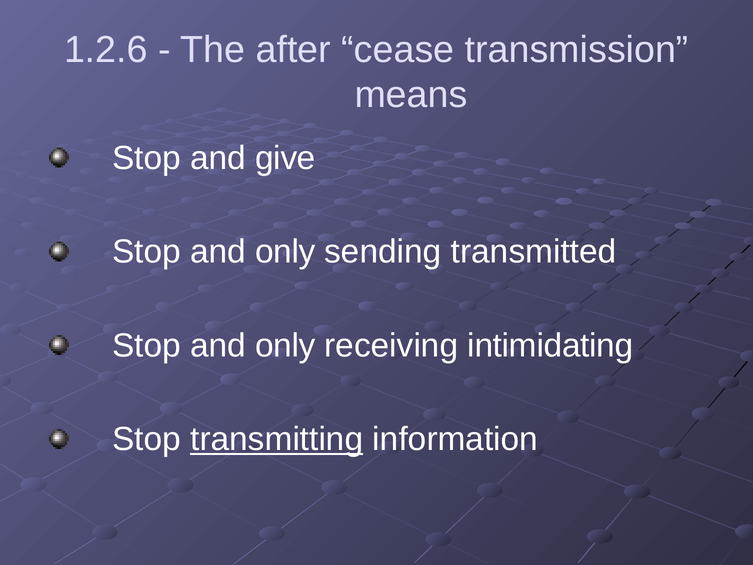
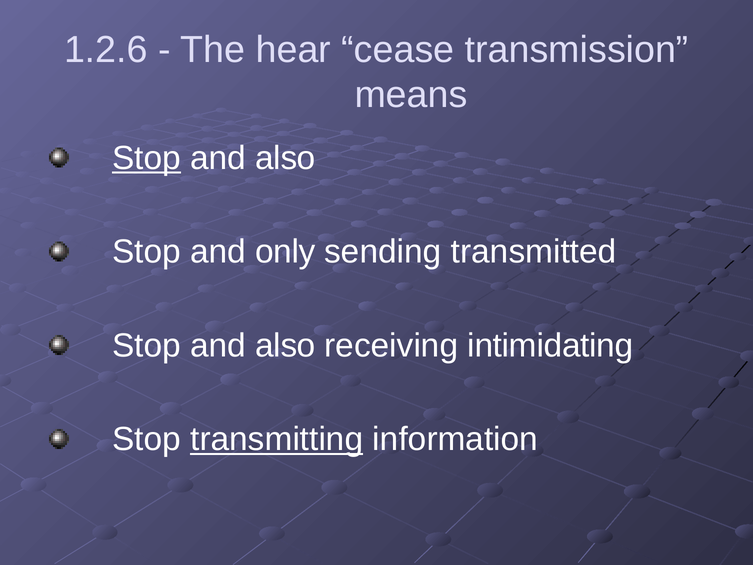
after: after -> hear
Stop at (147, 158) underline: none -> present
give at (285, 158): give -> also
only at (285, 345): only -> also
